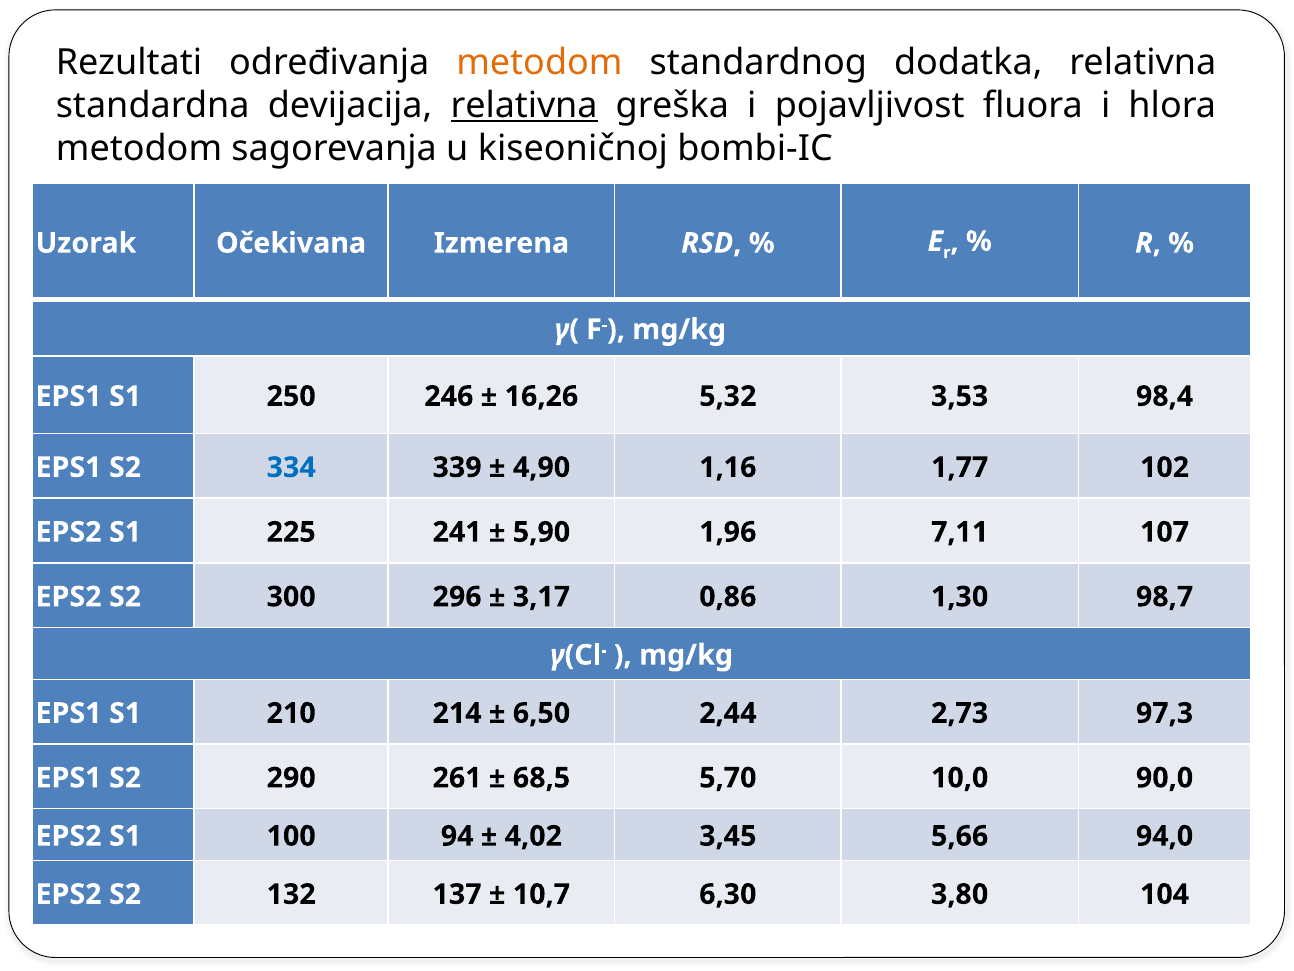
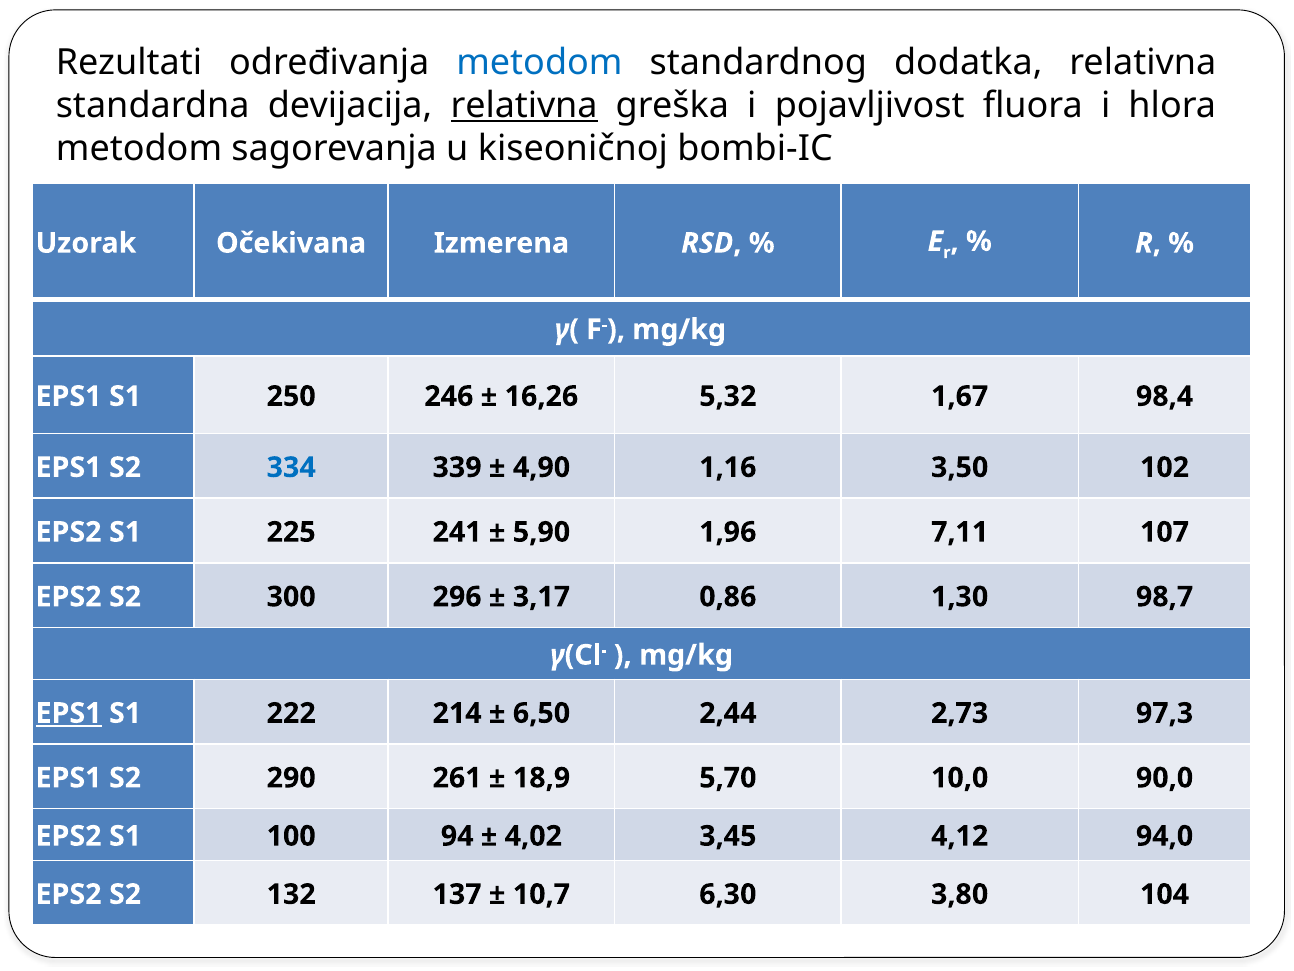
metodom at (539, 62) colour: orange -> blue
3,53: 3,53 -> 1,67
1,77: 1,77 -> 3,50
EPS1 at (69, 713) underline: none -> present
210: 210 -> 222
68,5: 68,5 -> 18,9
5,66: 5,66 -> 4,12
